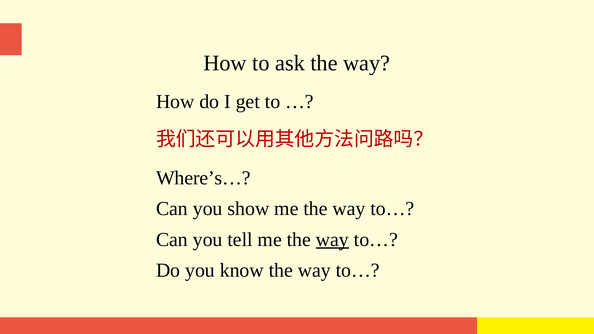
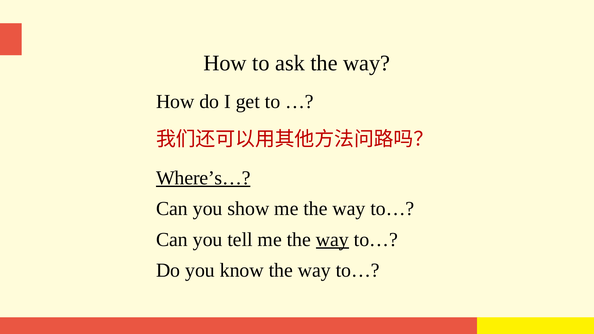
Where’s… underline: none -> present
